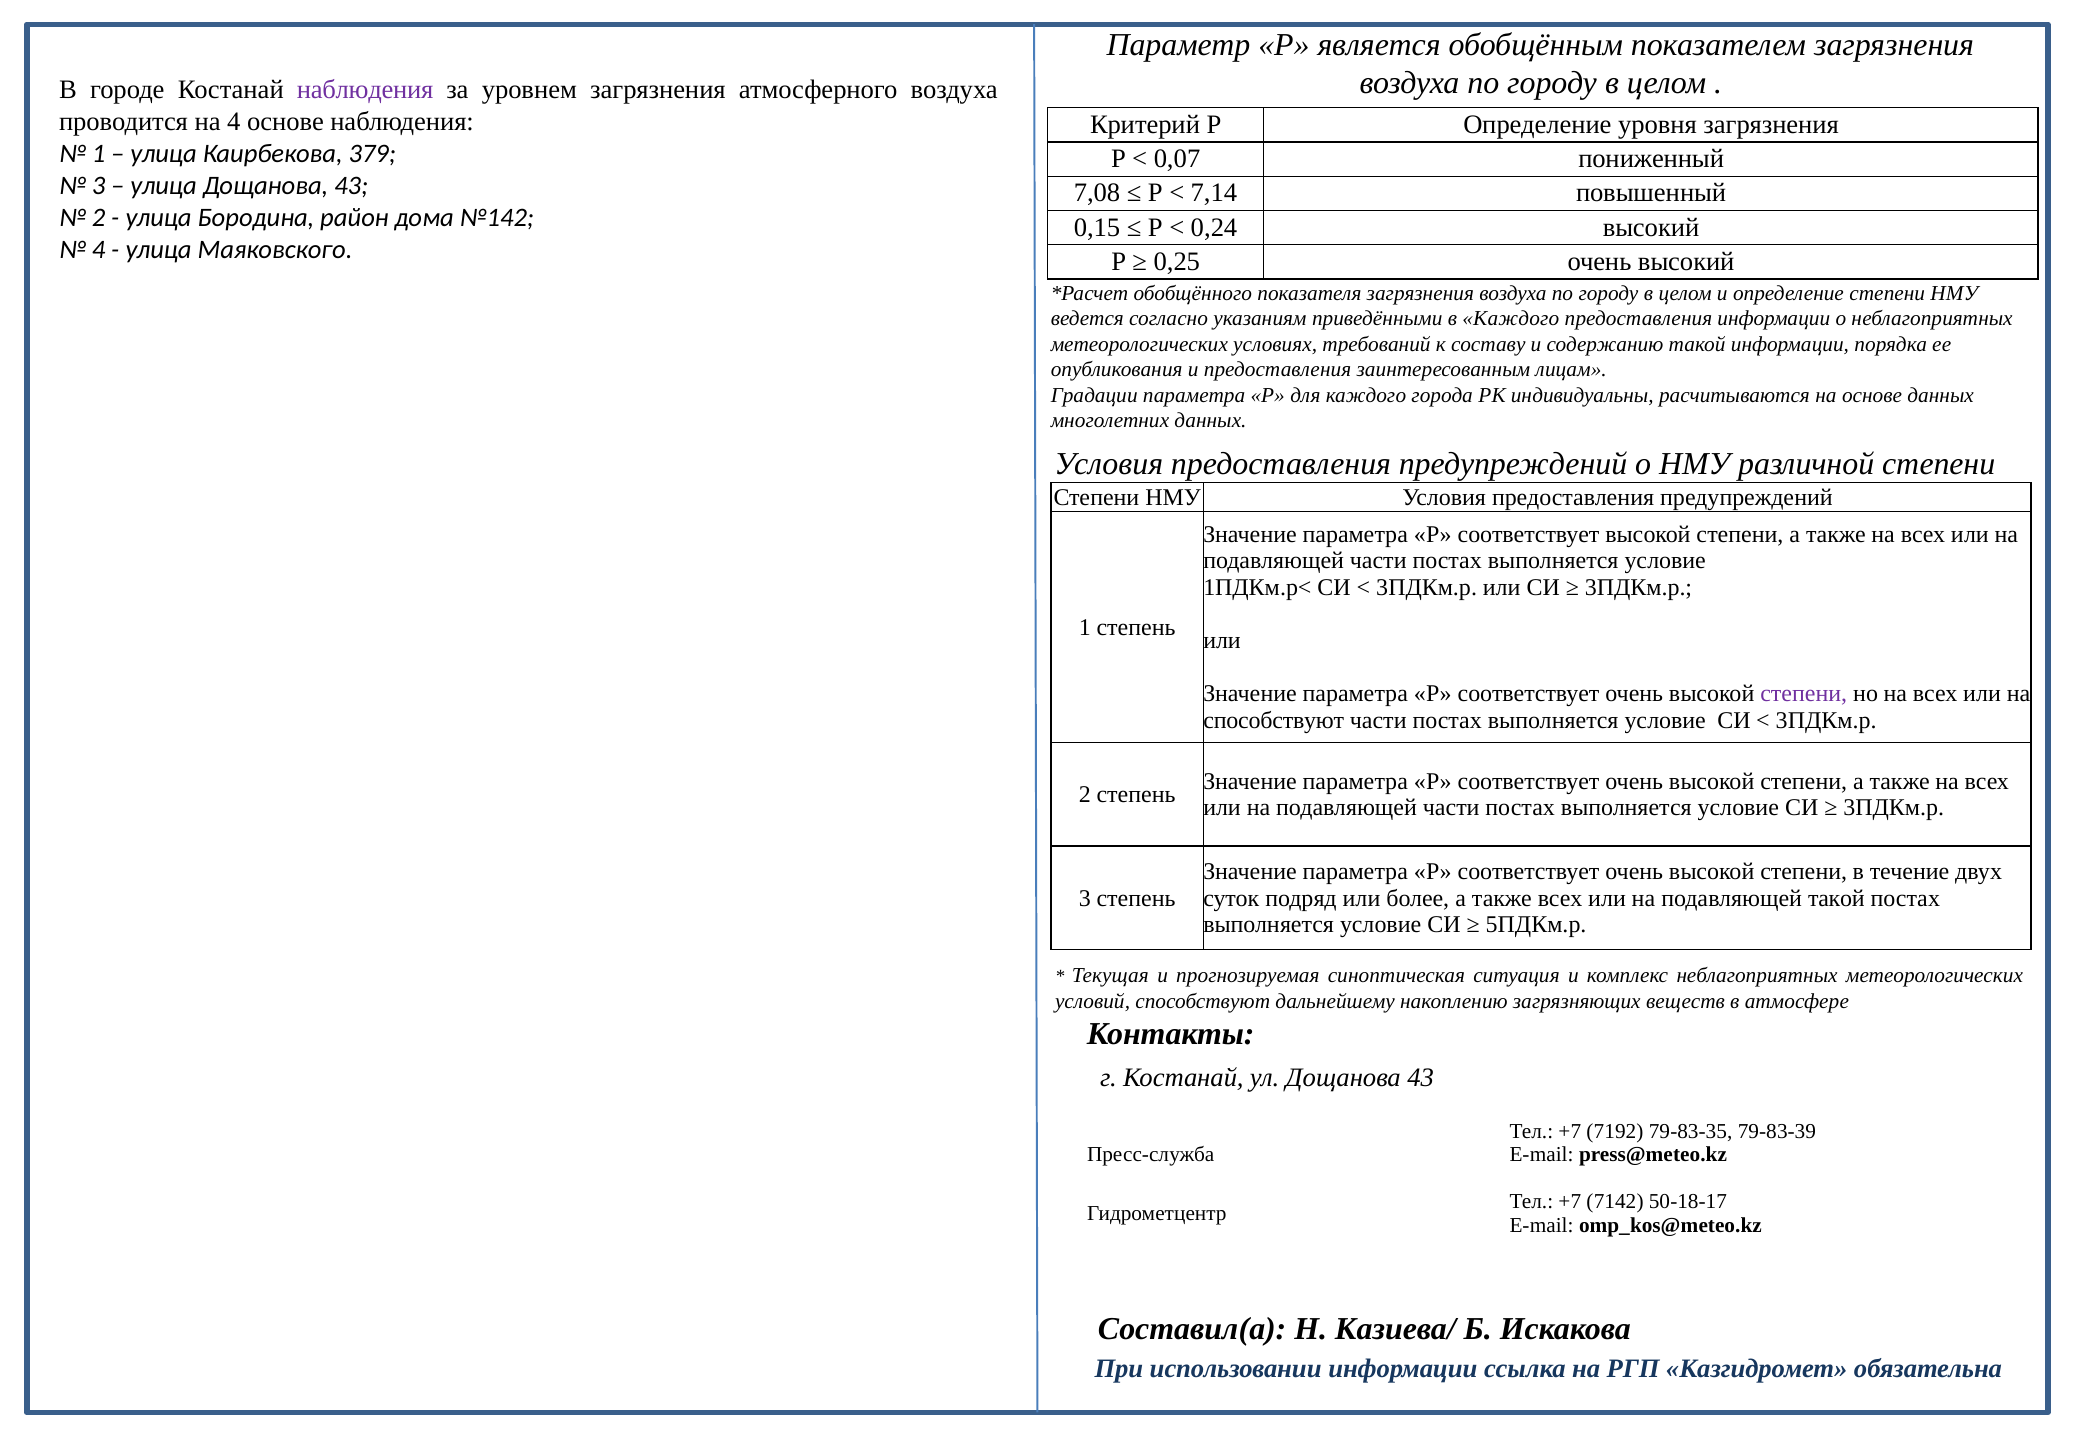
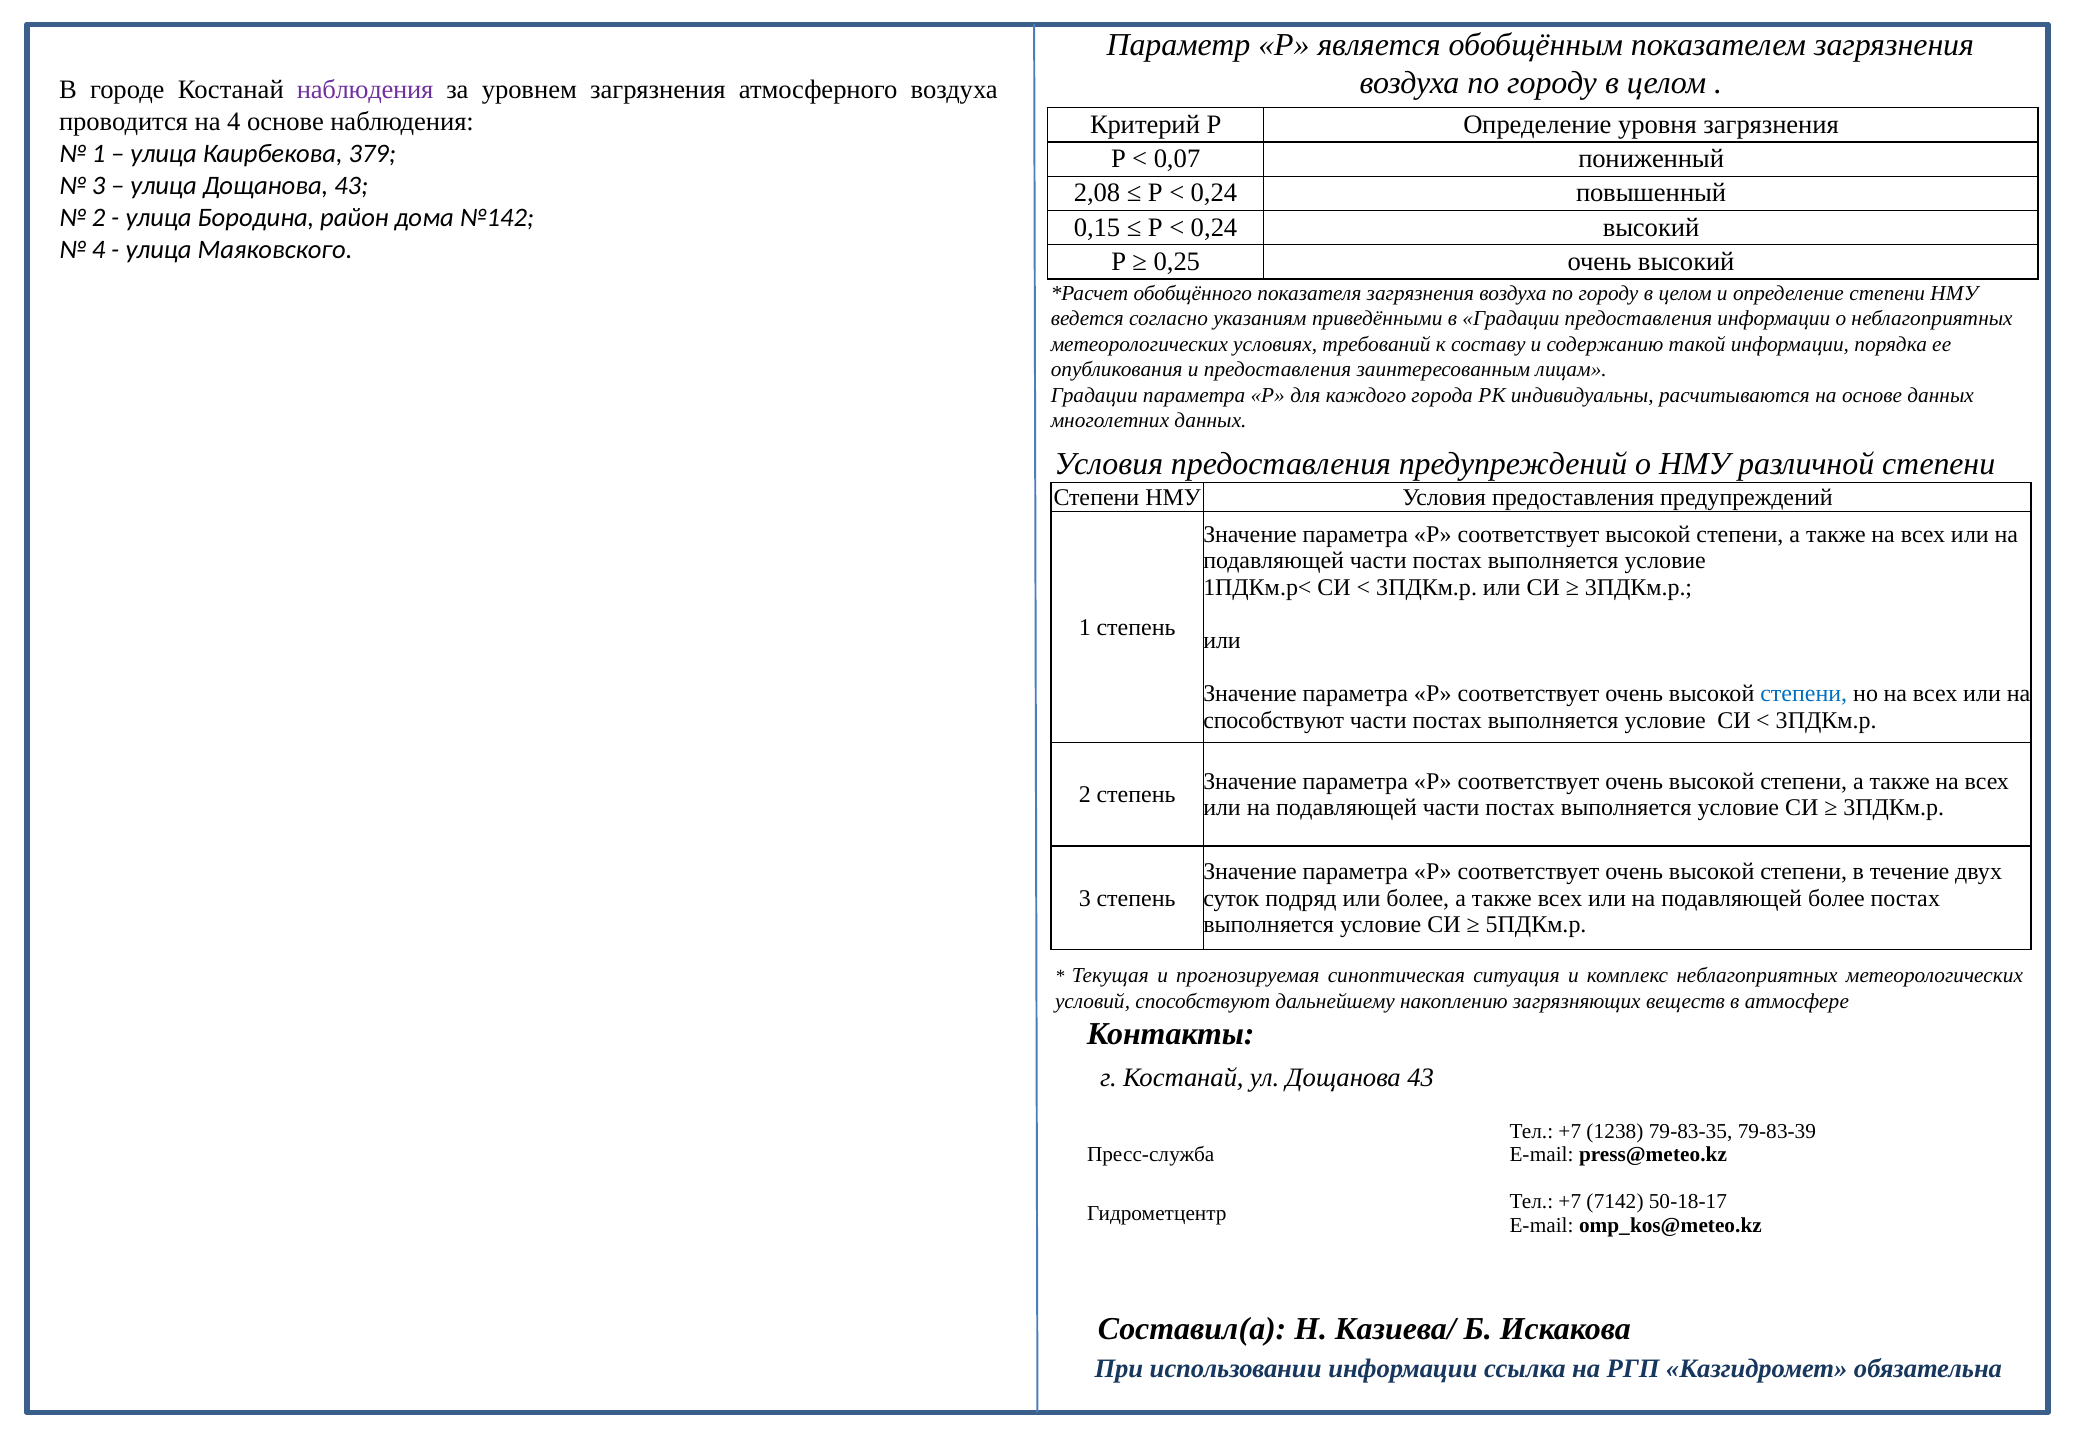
7,08: 7,08 -> 2,08
7,14 at (1214, 193): 7,14 -> 0,24
в Каждого: Каждого -> Градации
степени at (1804, 693) colour: purple -> blue
подавляющей такой: такой -> более
7192: 7192 -> 1238
